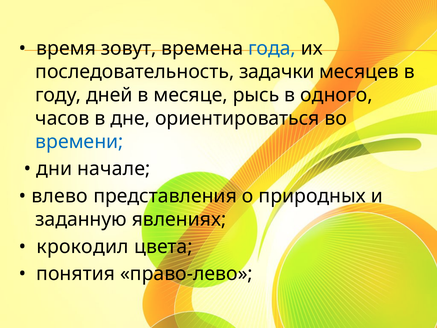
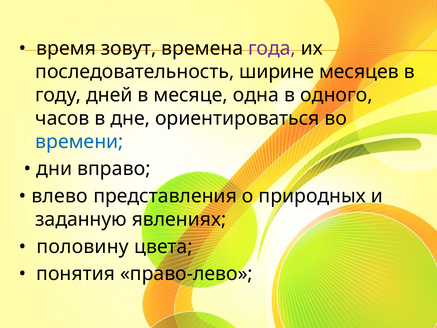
года colour: blue -> purple
задачки: задачки -> ширине
рысь: рысь -> одна
начале: начале -> вправо
крокодил: крокодил -> половину
